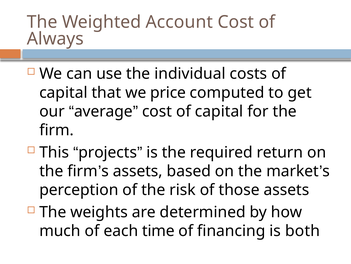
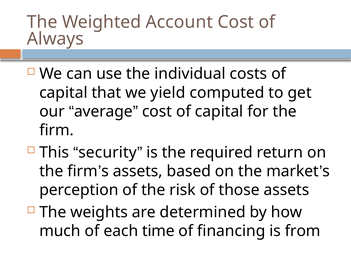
price: price -> yield
projects: projects -> security
both: both -> from
